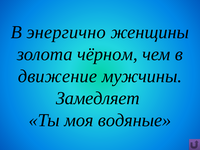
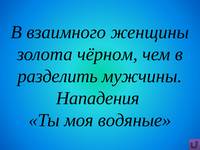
энергично: энергично -> взаимного
движение: движение -> разделить
Замедляет: Замедляет -> Нападения
